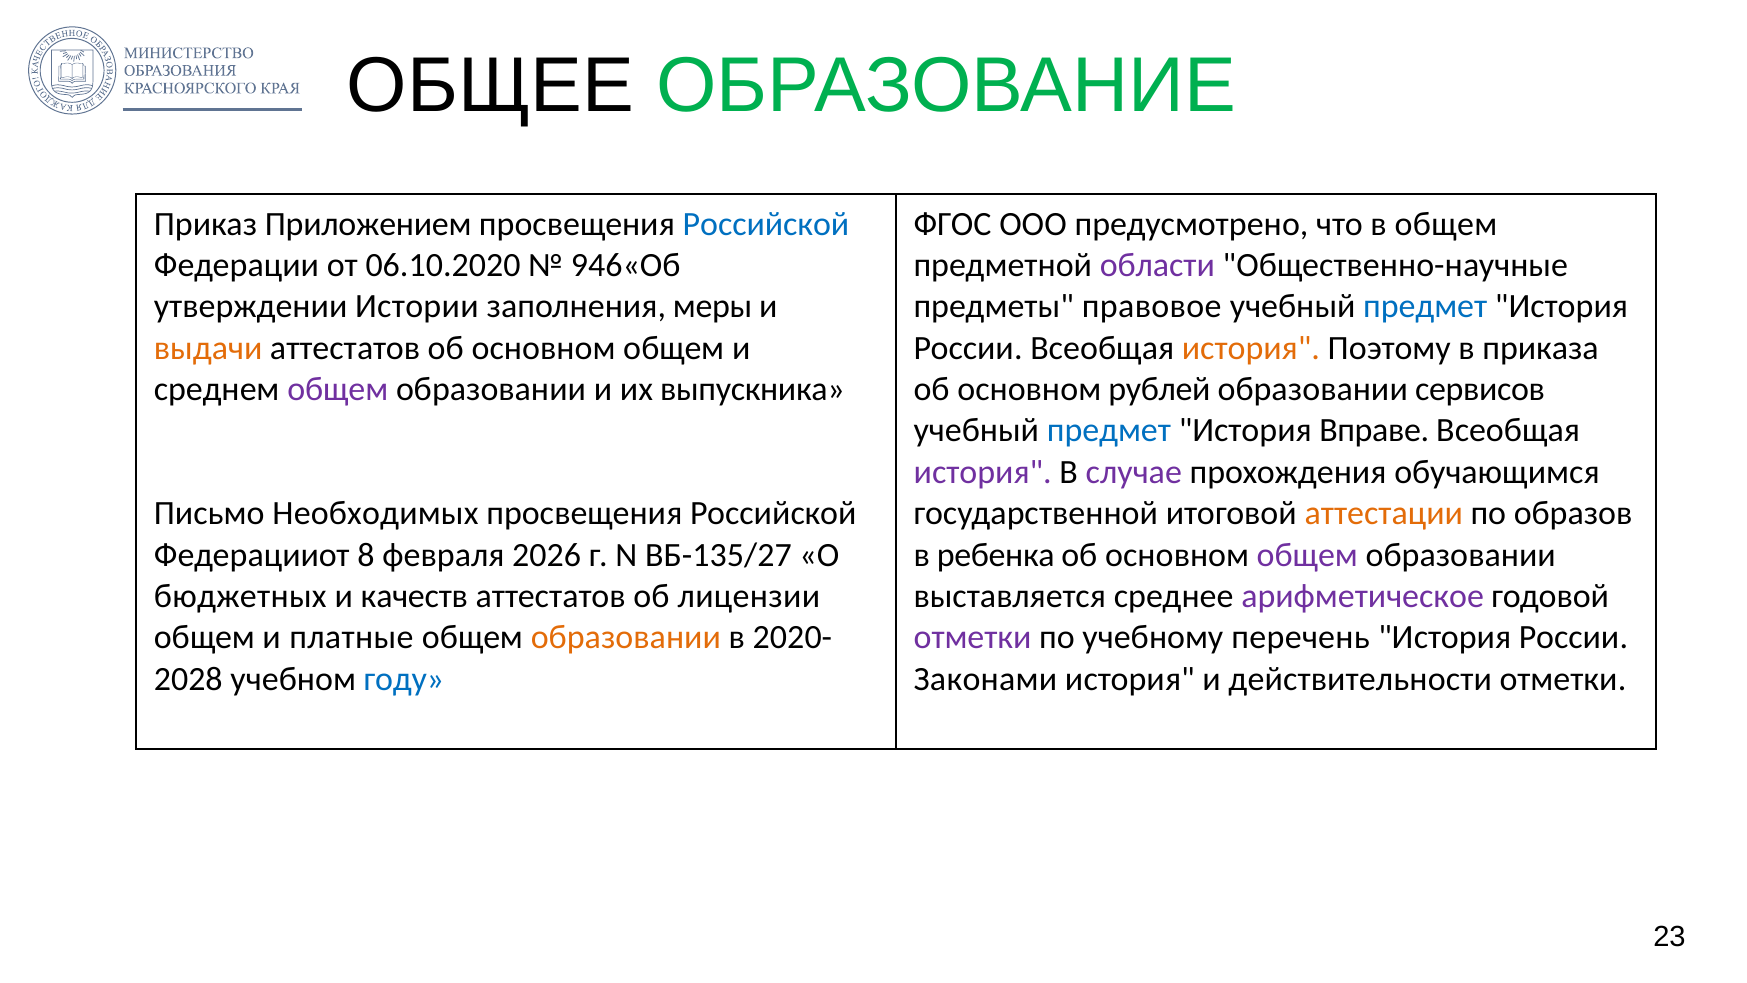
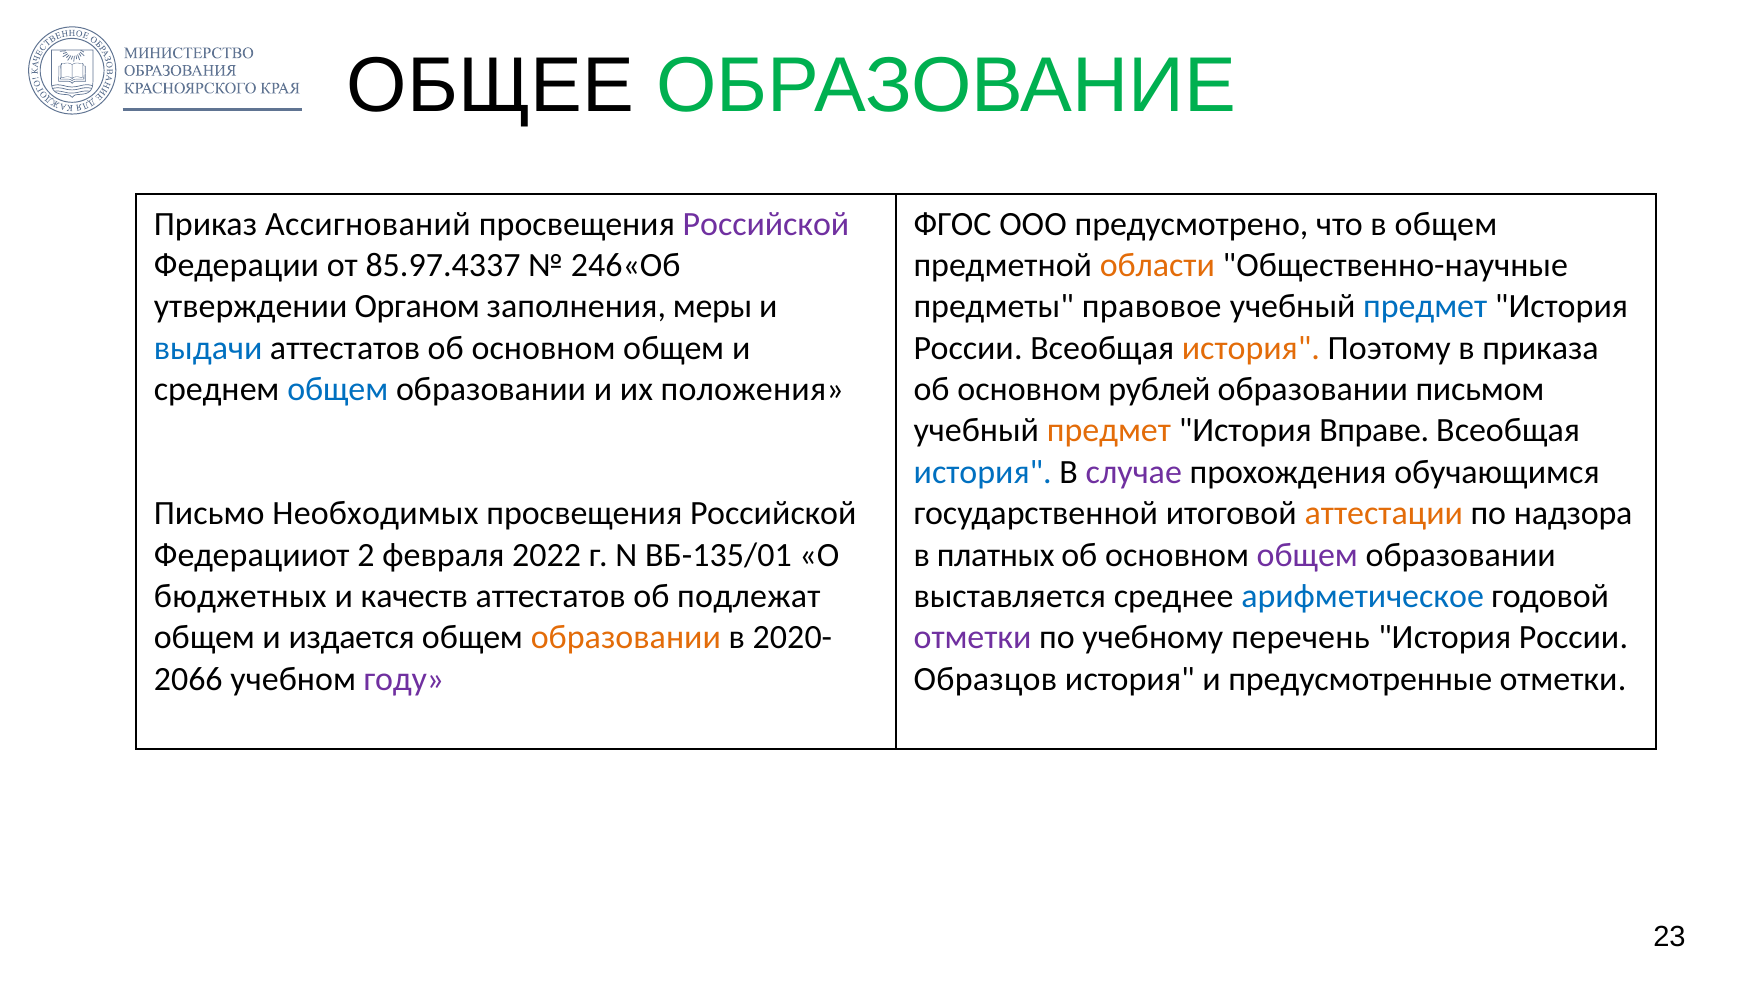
Приложением: Приложением -> Ассигнований
Российской at (766, 224) colour: blue -> purple
06.10.2020: 06.10.2020 -> 85.97.4337
946«Об: 946«Об -> 246«Об
области colour: purple -> orange
Истории: Истории -> Органом
выдачи colour: orange -> blue
общем at (338, 389) colour: purple -> blue
выпускника: выпускника -> положения
сервисов: сервисов -> письмом
предмет at (1109, 431) colour: blue -> orange
история at (983, 472) colour: purple -> blue
образов: образов -> надзора
8: 8 -> 2
2026: 2026 -> 2022
ВБ-135/27: ВБ-135/27 -> ВБ-135/01
ребенка: ребенка -> платных
лицензии: лицензии -> подлежат
арифметическое colour: purple -> blue
платные: платные -> издается
2028: 2028 -> 2066
году colour: blue -> purple
Законами: Законами -> Образцов
действительности: действительности -> предусмотренные
